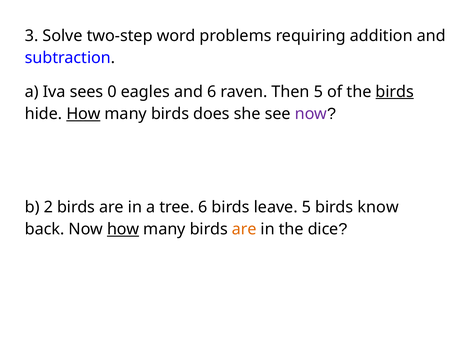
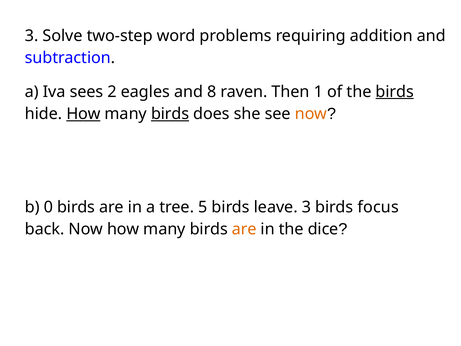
0: 0 -> 2
and 6: 6 -> 8
Then 5: 5 -> 1
birds at (170, 114) underline: none -> present
now at (311, 114) colour: purple -> orange
2: 2 -> 0
tree 6: 6 -> 5
leave 5: 5 -> 3
know: know -> focus
how at (123, 229) underline: present -> none
